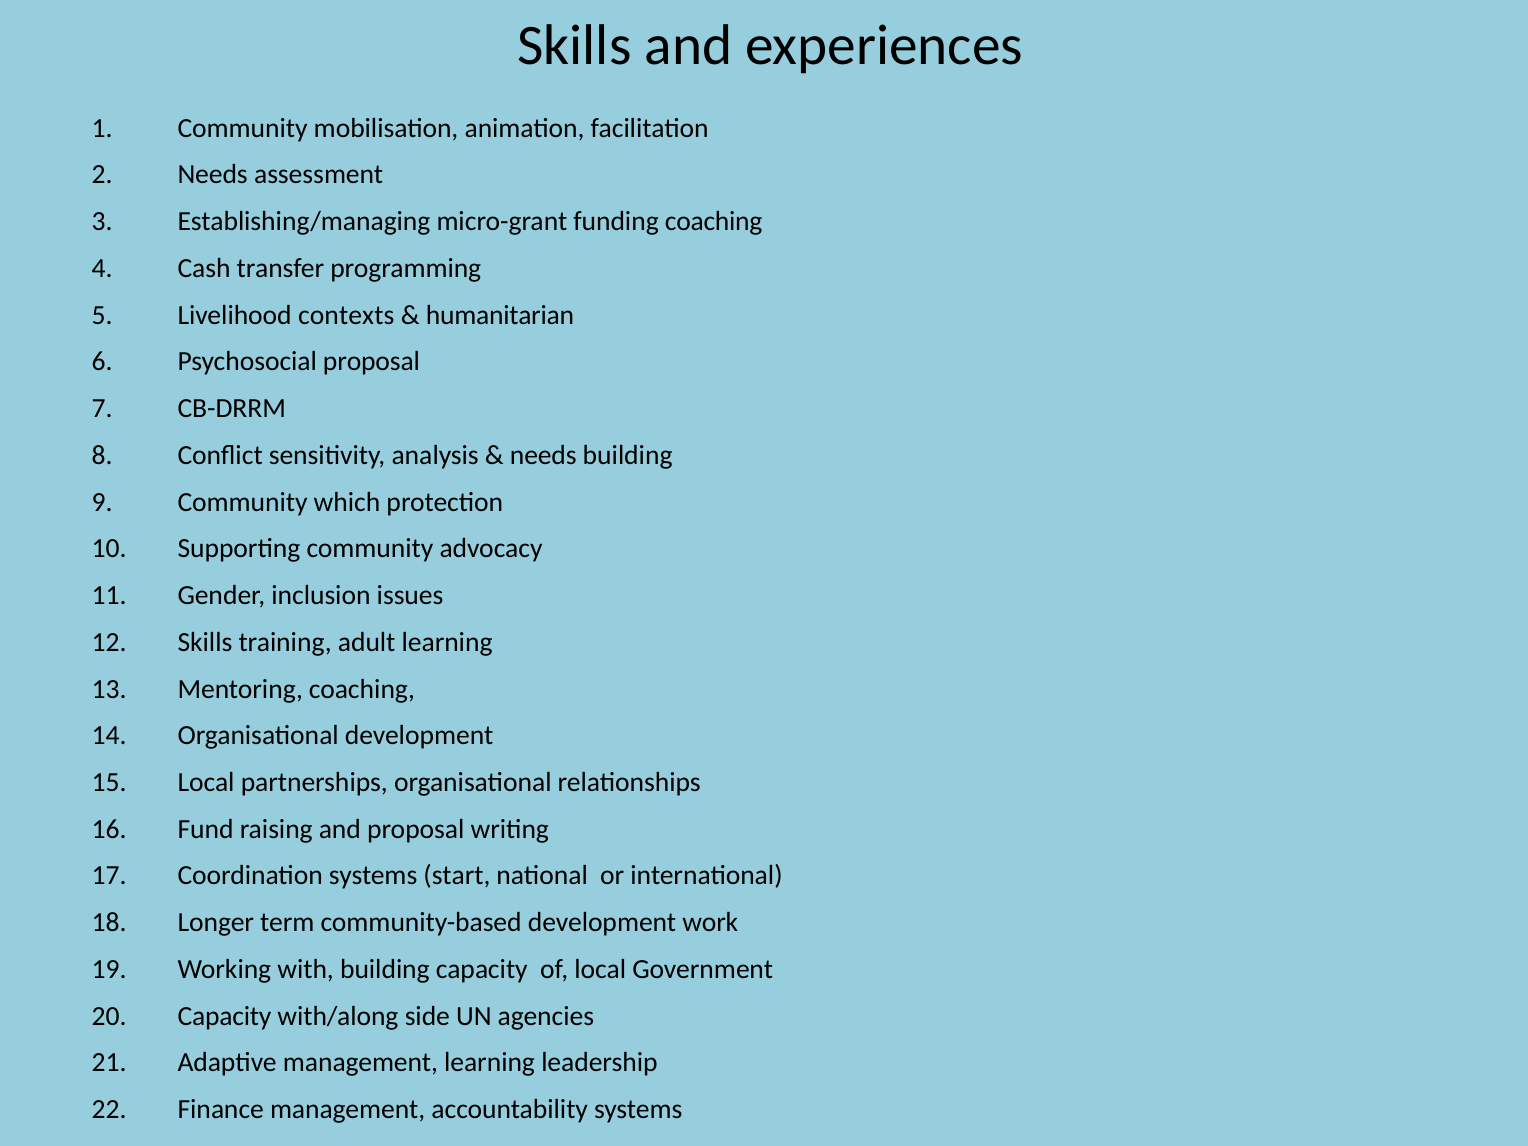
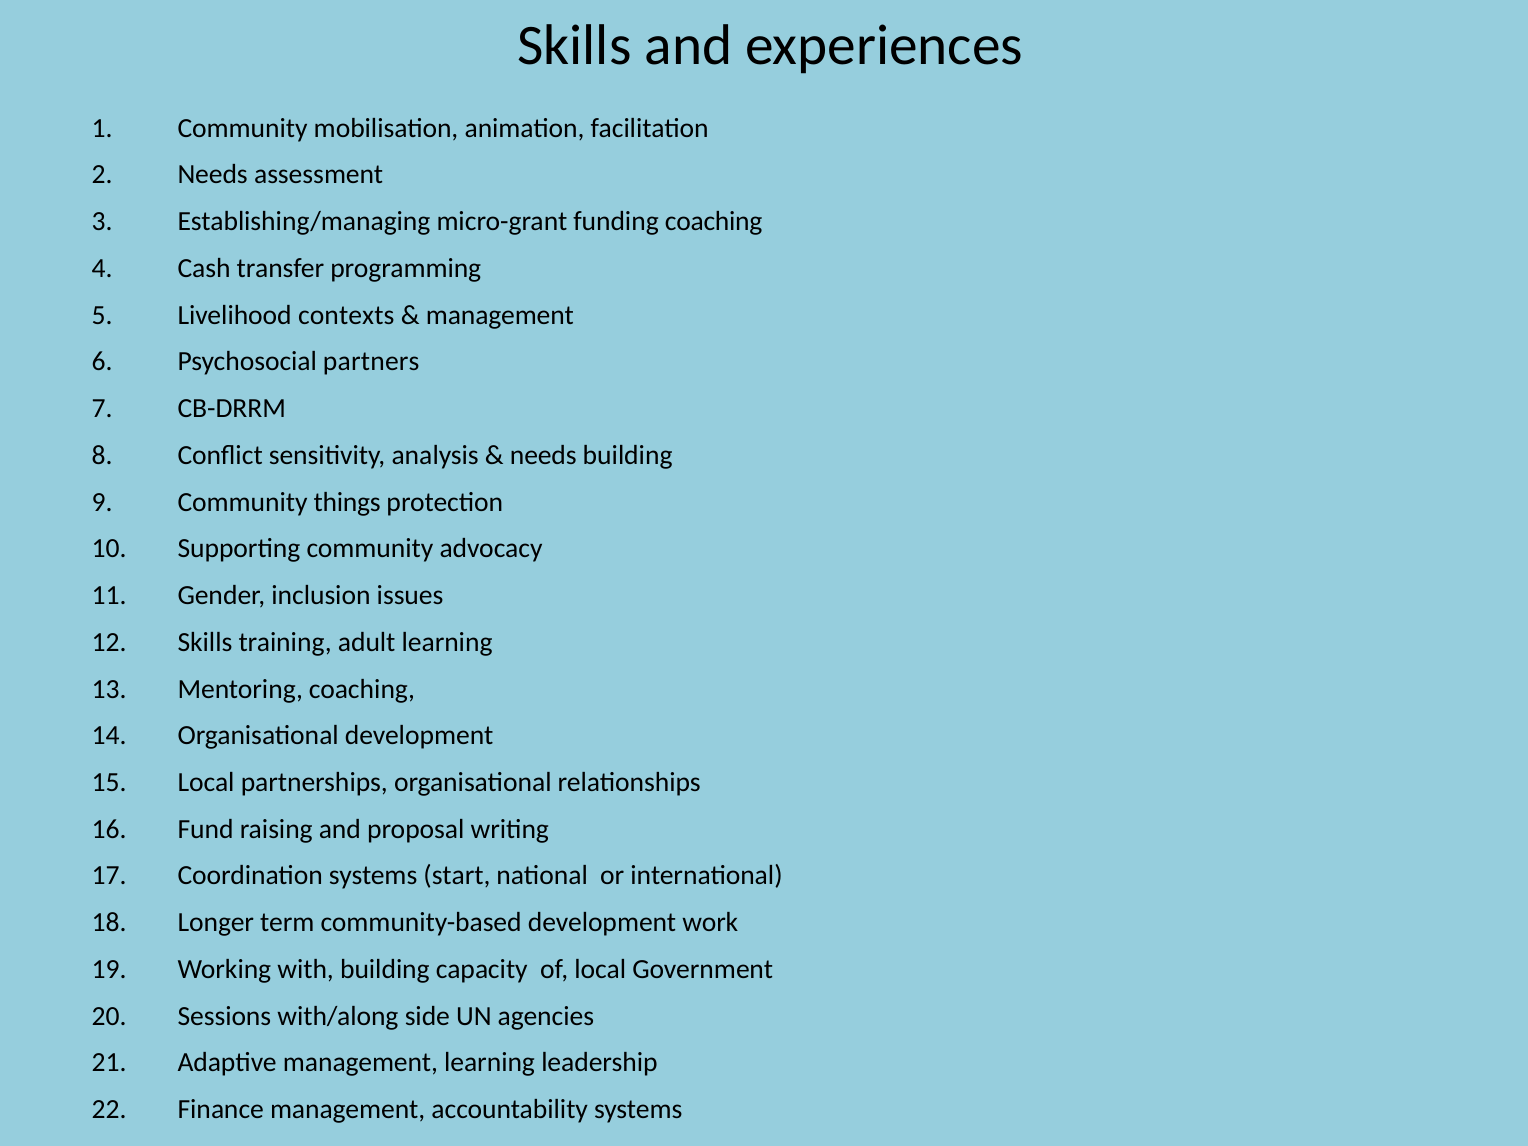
humanitarian at (500, 315): humanitarian -> management
Psychosocial proposal: proposal -> partners
which: which -> things
Capacity at (224, 1016): Capacity -> Sessions
